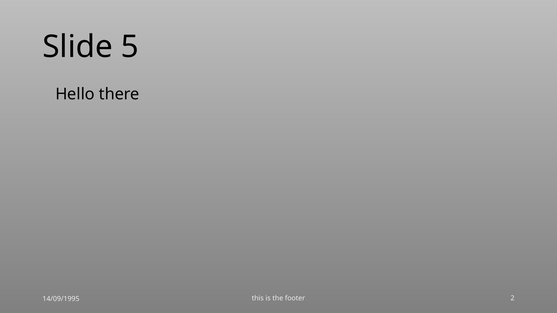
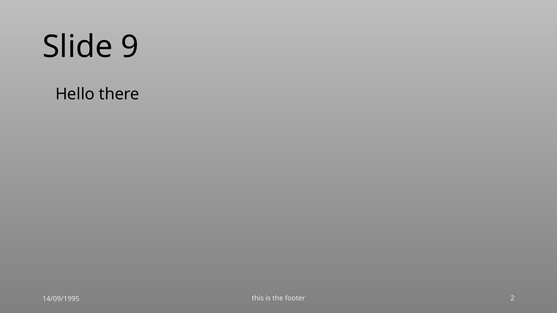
5: 5 -> 9
